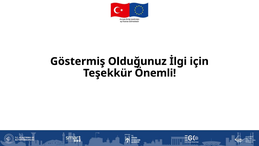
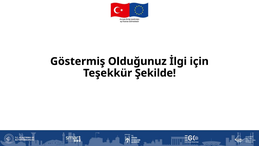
Önemli: Önemli -> Şekilde
